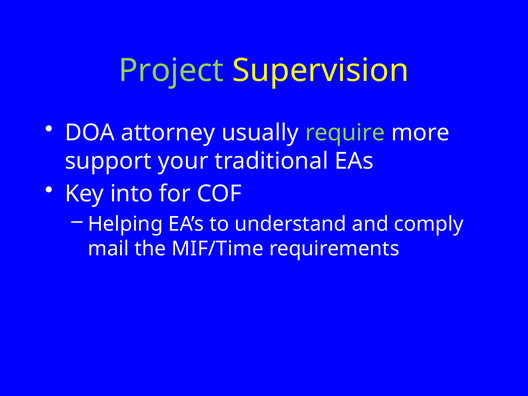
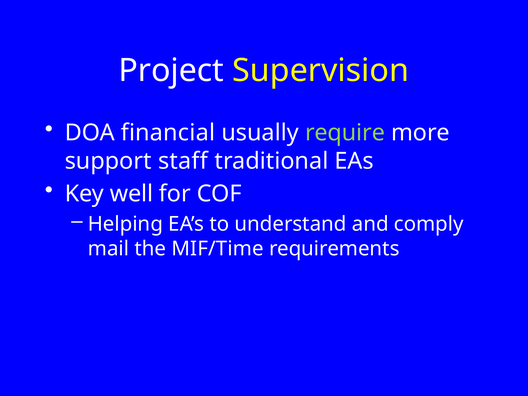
Project colour: light green -> white
attorney: attorney -> financial
your: your -> staff
into: into -> well
